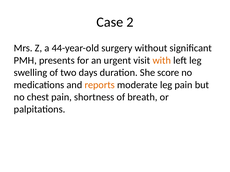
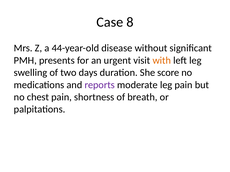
2: 2 -> 8
surgery: surgery -> disease
reports colour: orange -> purple
